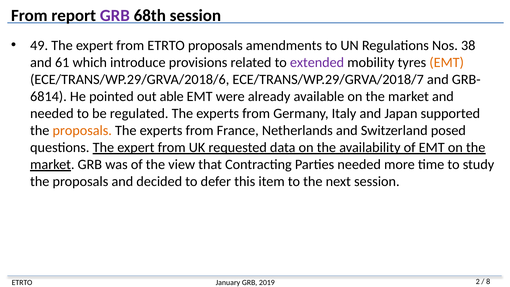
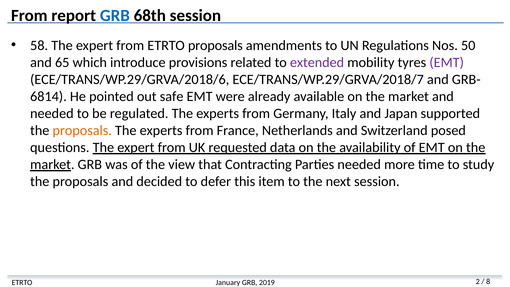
GRB at (115, 15) colour: purple -> blue
49: 49 -> 58
38: 38 -> 50
61: 61 -> 65
EMT at (447, 62) colour: orange -> purple
able: able -> safe
